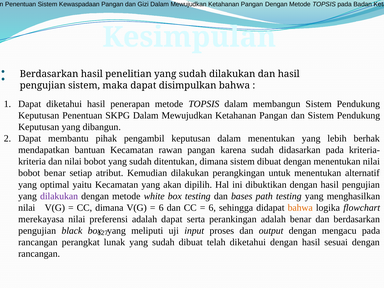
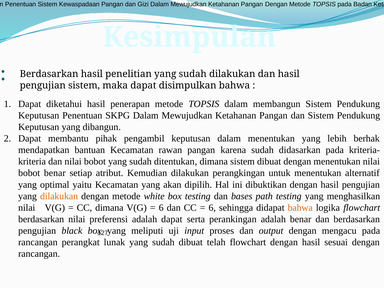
dilakukan at (59, 196) colour: purple -> orange
merekayasa at (41, 219): merekayasa -> berdasarkan
telah diketahui: diketahui -> flowchart
